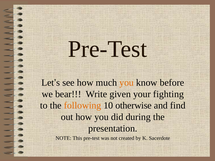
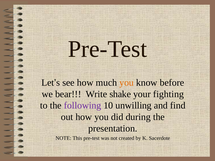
given: given -> shake
following colour: orange -> purple
otherwise: otherwise -> unwilling
